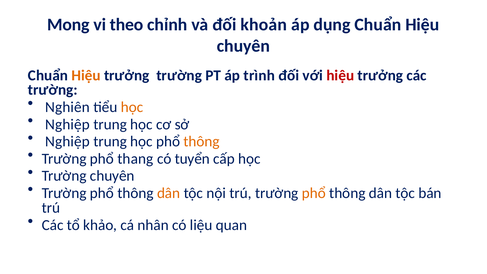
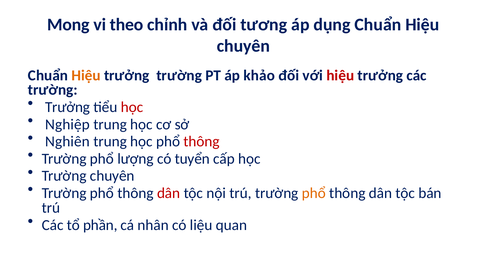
khoản: khoản -> tương
trình: trình -> khảo
Nghiên at (67, 107): Nghiên -> Trưởng
học at (132, 107) colour: orange -> red
Nghiệp at (67, 142): Nghiệp -> Nghiên
thông at (202, 142) colour: orange -> red
thang: thang -> lượng
dân at (169, 193) colour: orange -> red
khảo: khảo -> phần
